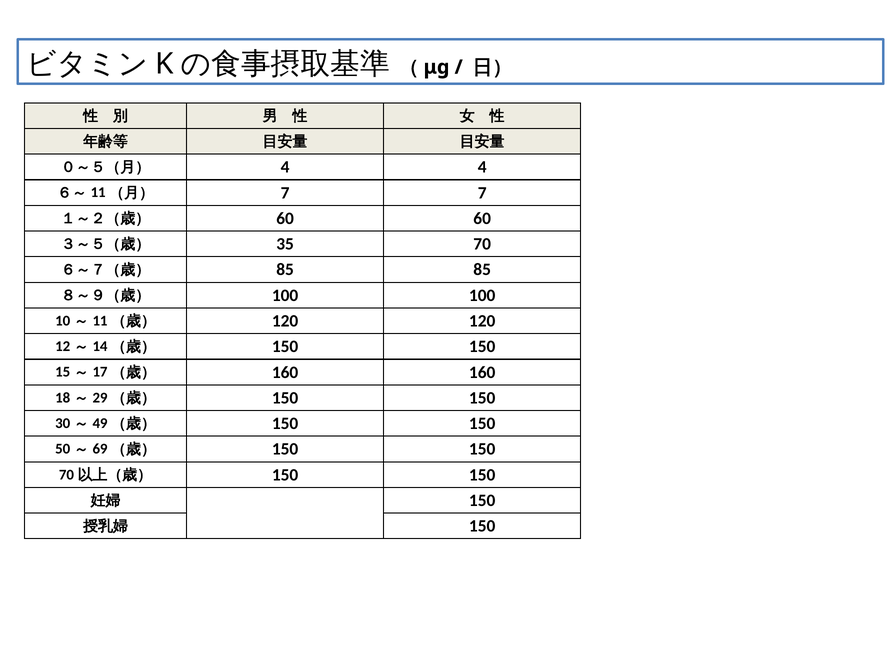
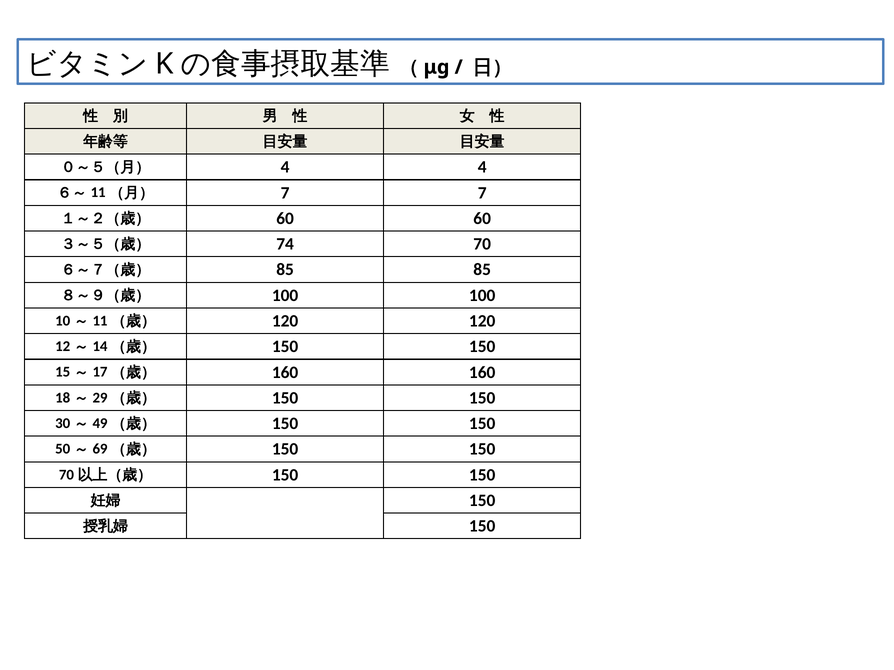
35: 35 -> 74
